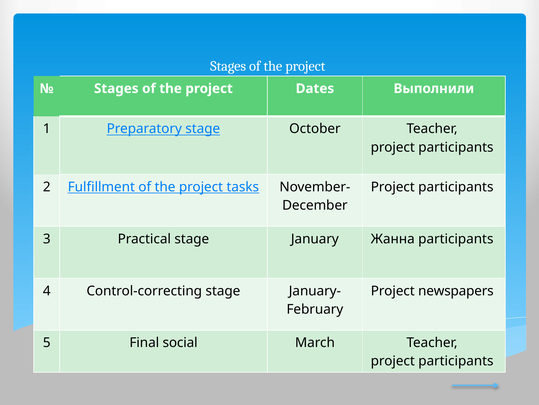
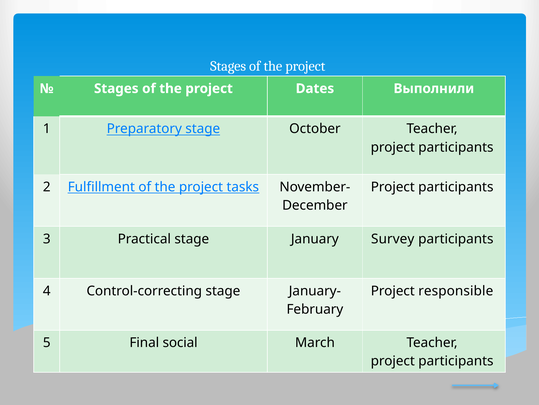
Жанна: Жанна -> Survey
newspapers: newspapers -> responsible
